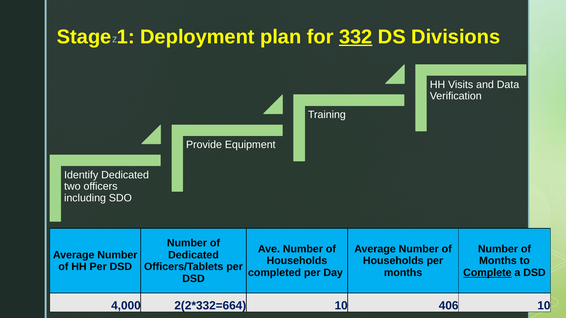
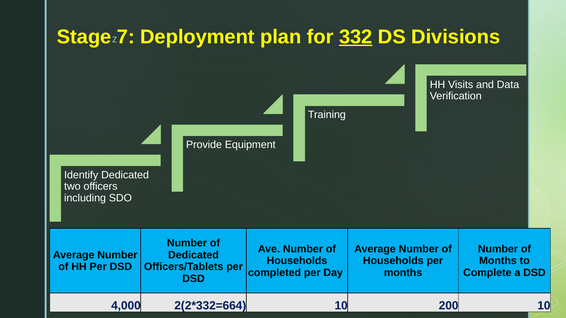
1: 1 -> 7
Complete underline: present -> none
406: 406 -> 200
